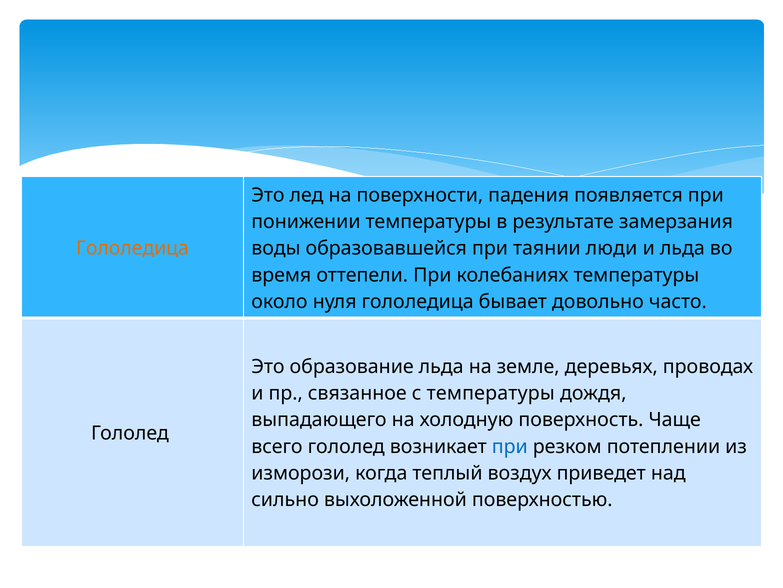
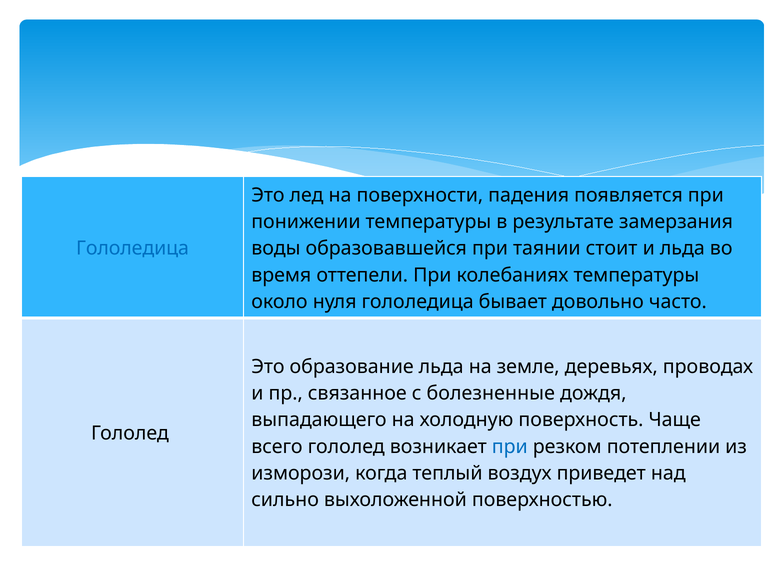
Гололедица at (133, 248) colour: orange -> blue
люди: люди -> стоит
с температуры: температуры -> болезненные
